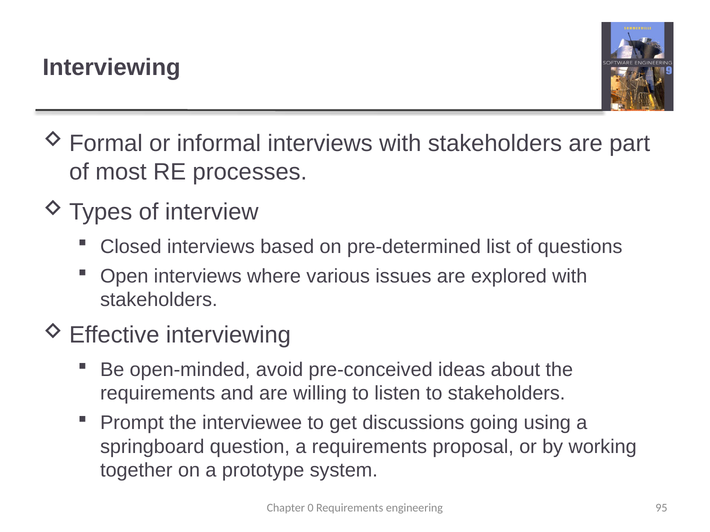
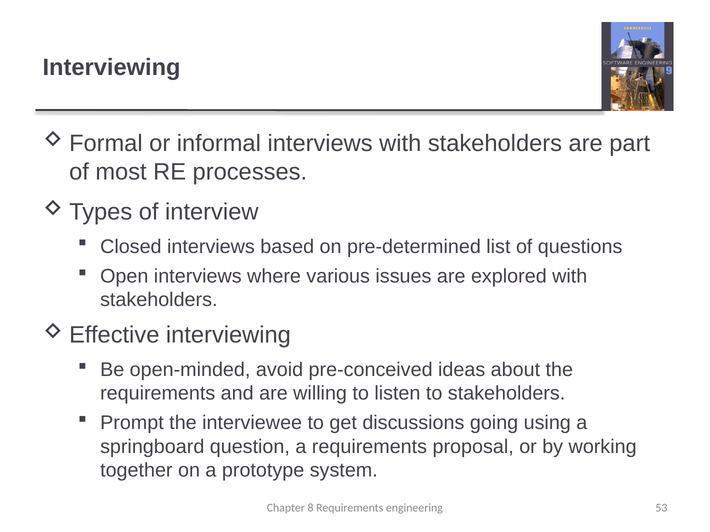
0: 0 -> 8
95: 95 -> 53
